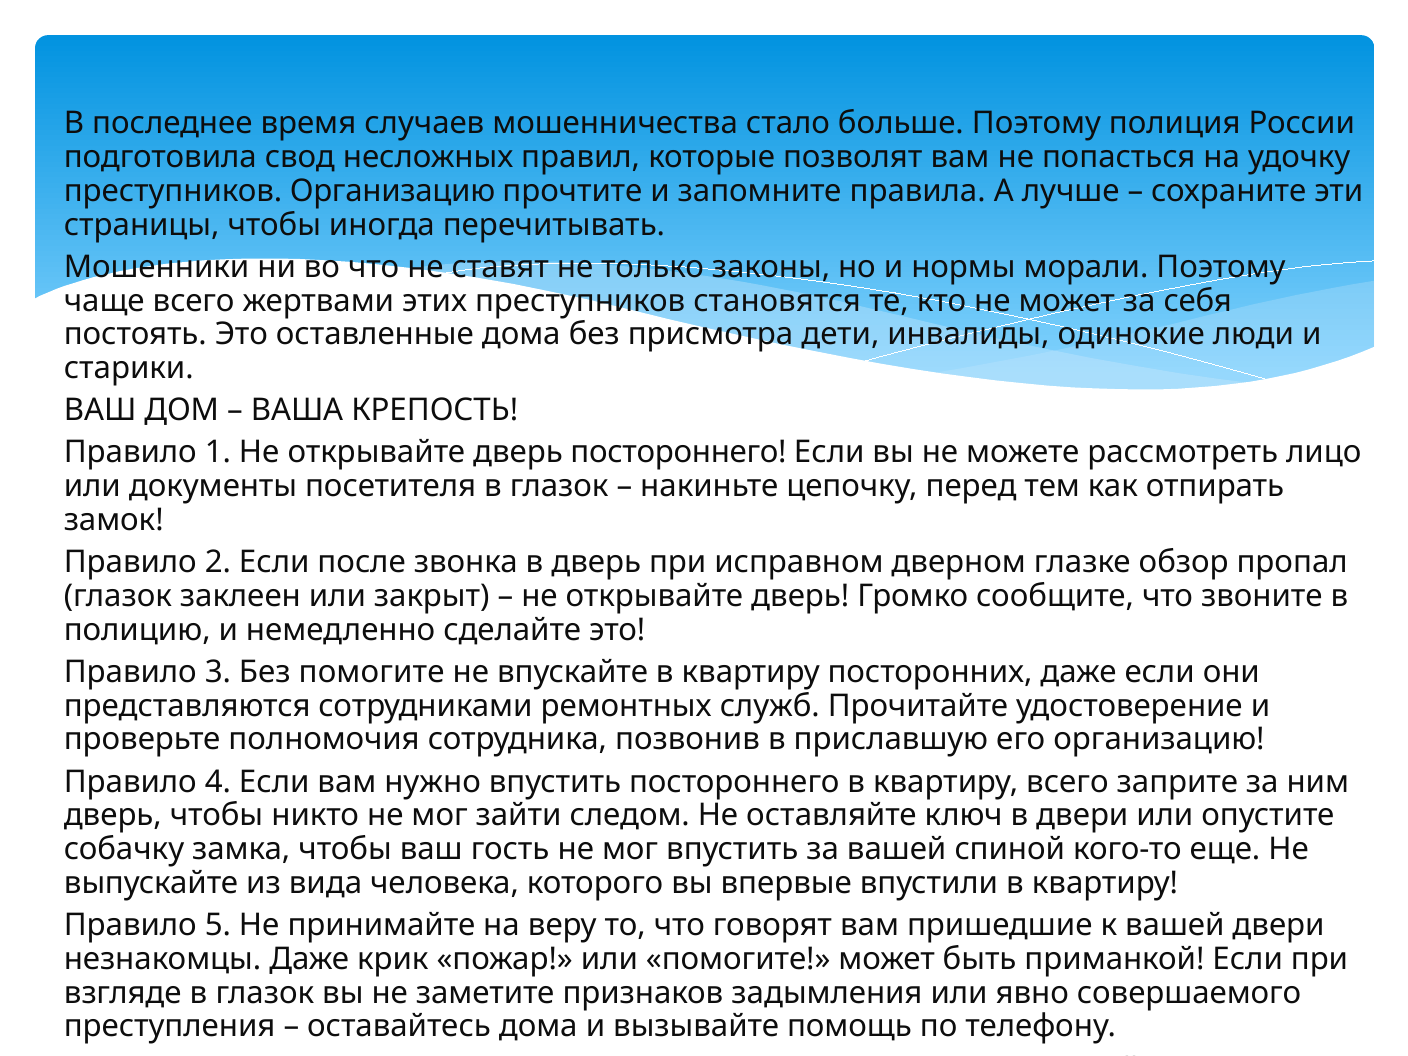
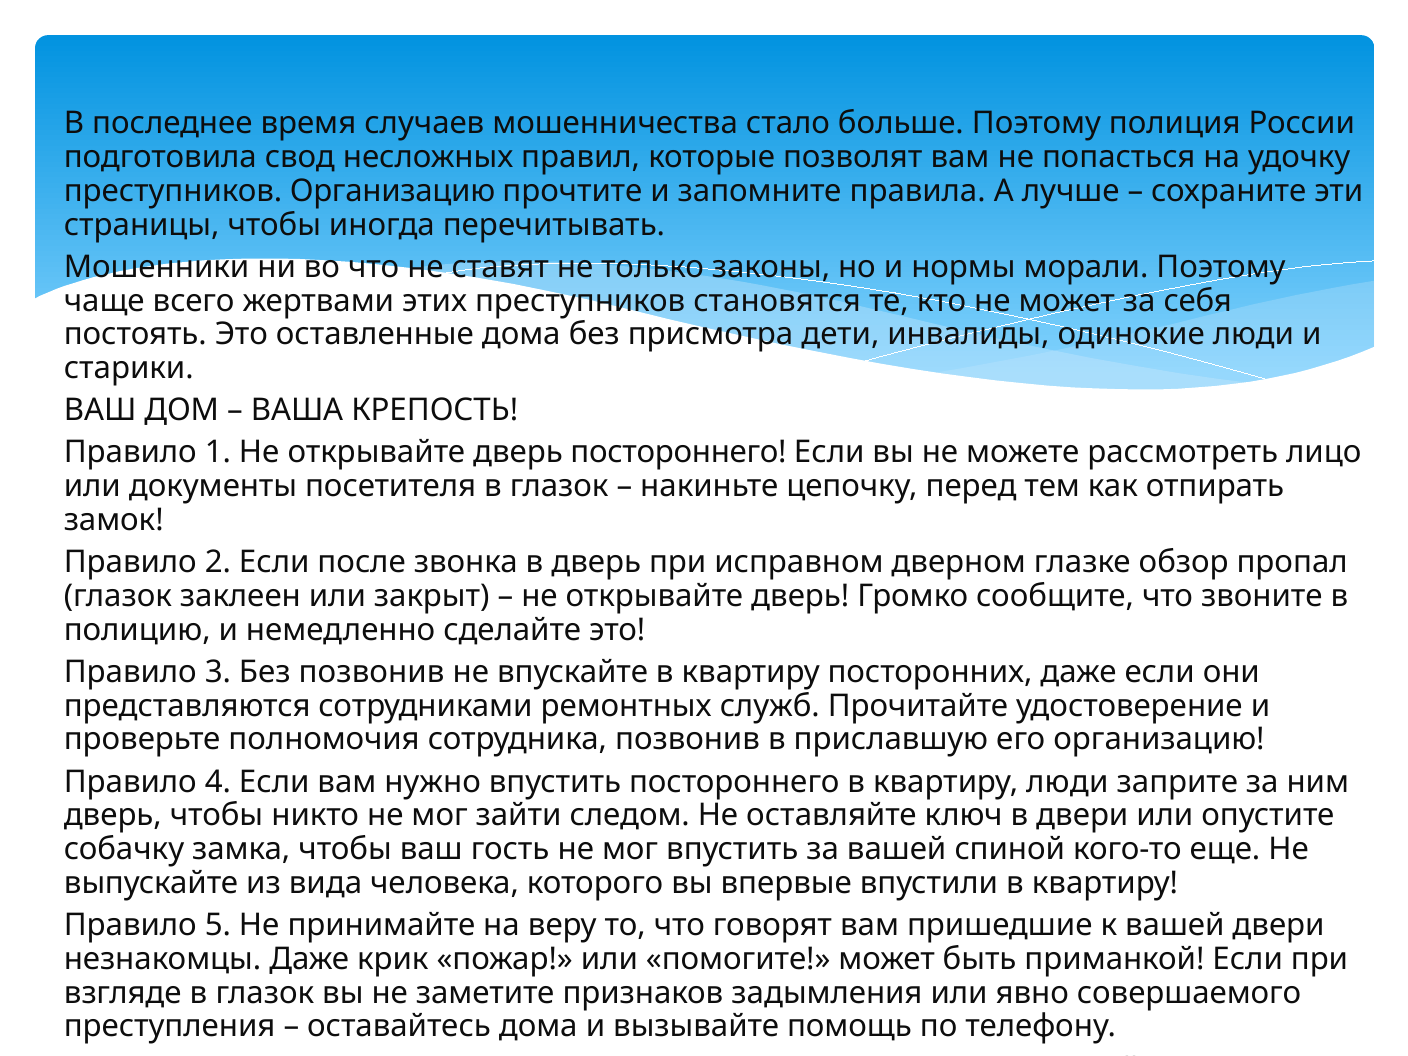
Без помогите: помогите -> позвонив
квартиру всего: всего -> люди
